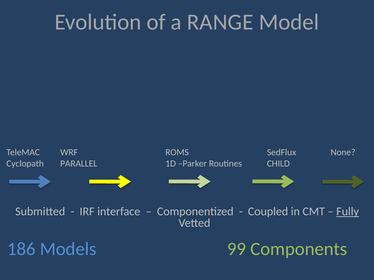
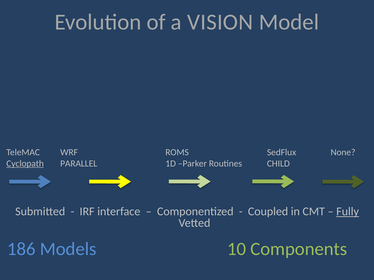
RANGE: RANGE -> VISION
Cyclopath underline: none -> present
99: 99 -> 10
